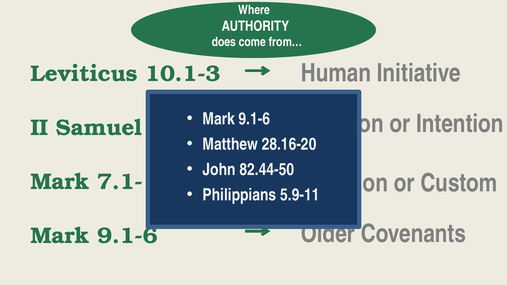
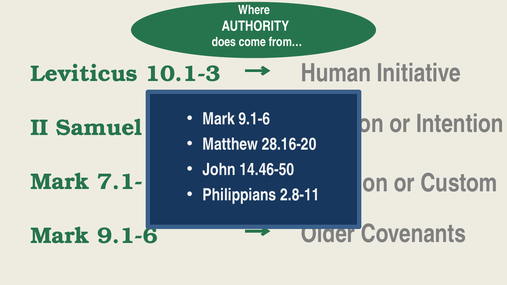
82.44-50: 82.44-50 -> 14.46-50
5.9-11: 5.9-11 -> 2.8-11
